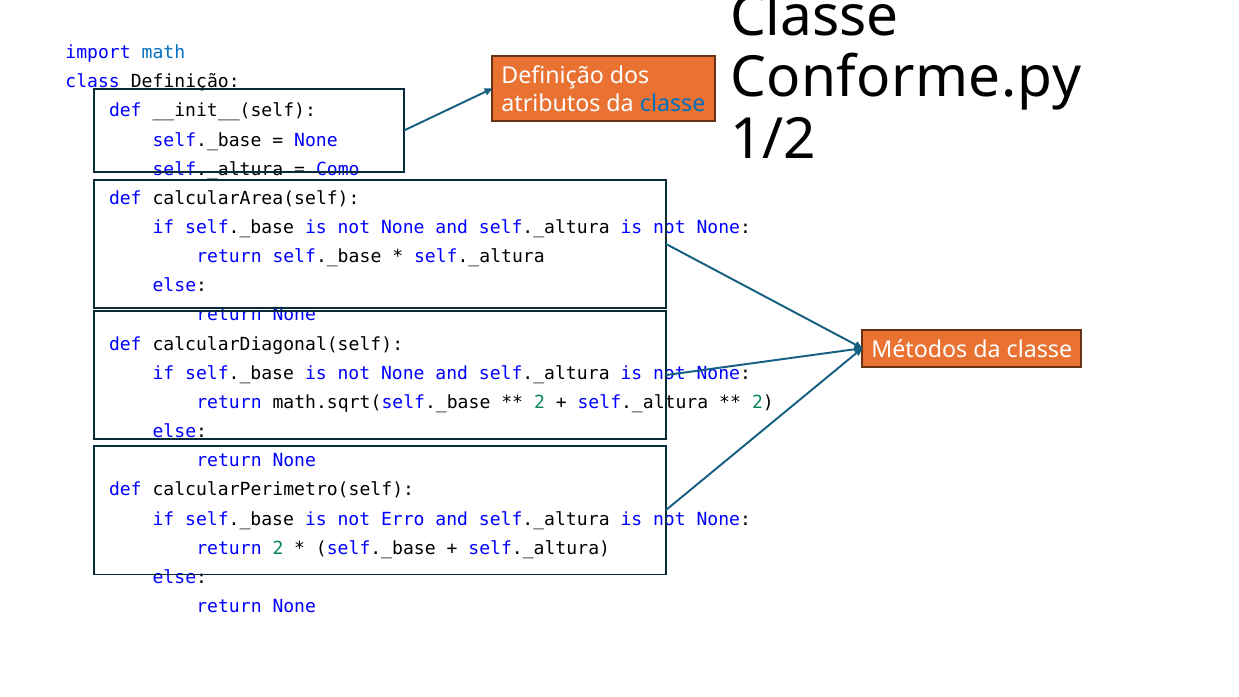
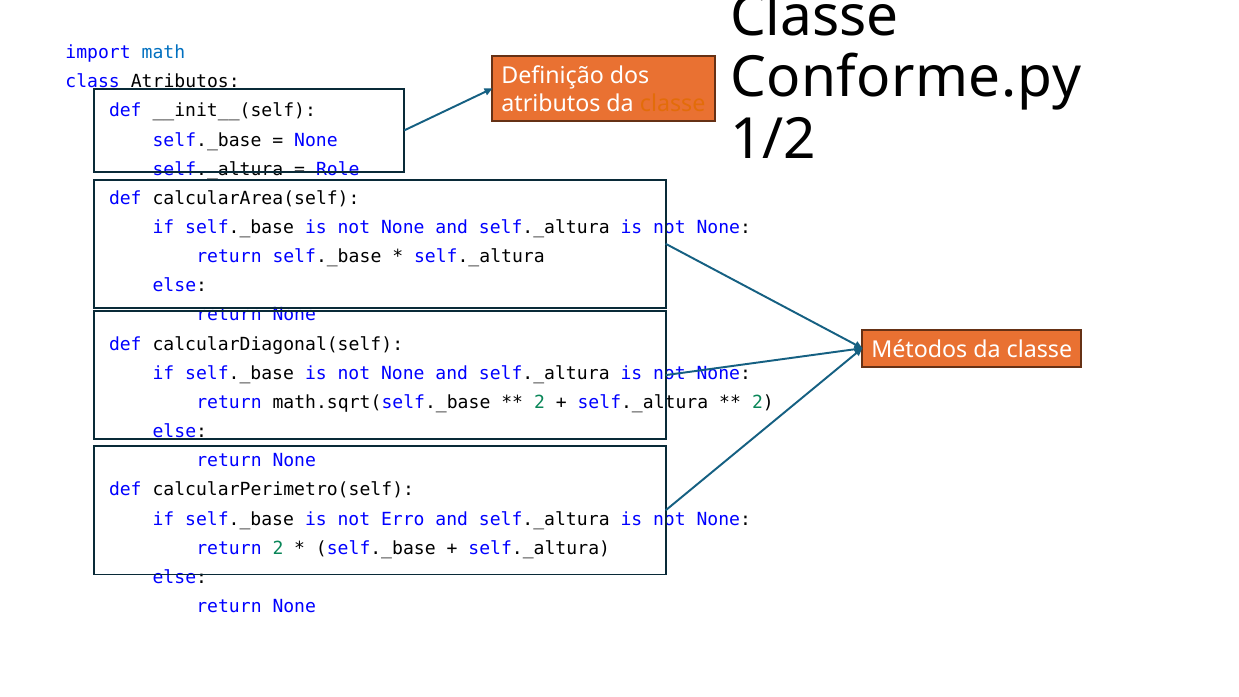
class Definição: Definição -> Atributos
classe at (673, 104) colour: blue -> orange
Como: Como -> Role
